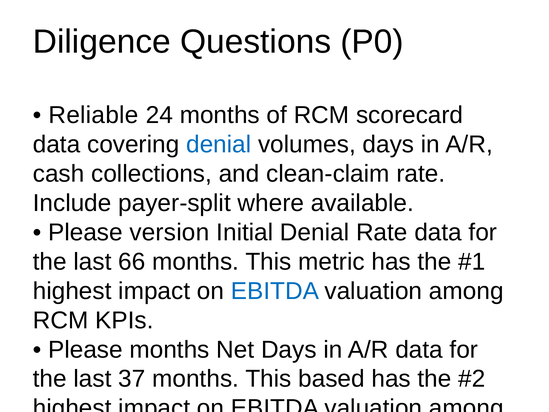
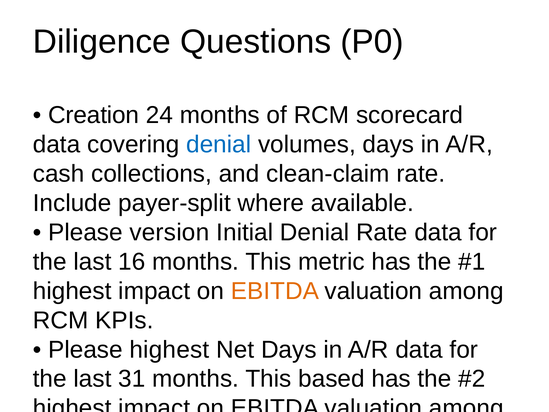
Reliable: Reliable -> Creation
66: 66 -> 16
EBITDA at (275, 291) colour: blue -> orange
Please months: months -> highest
37: 37 -> 31
